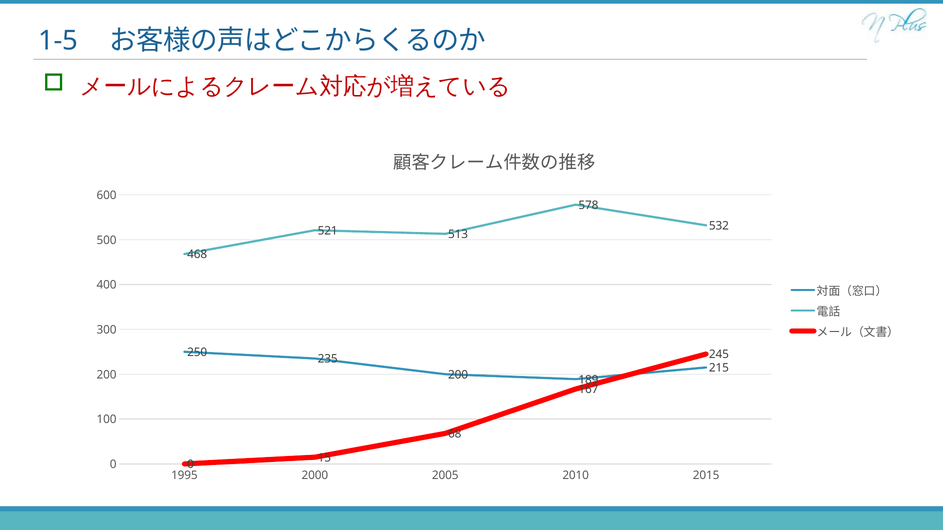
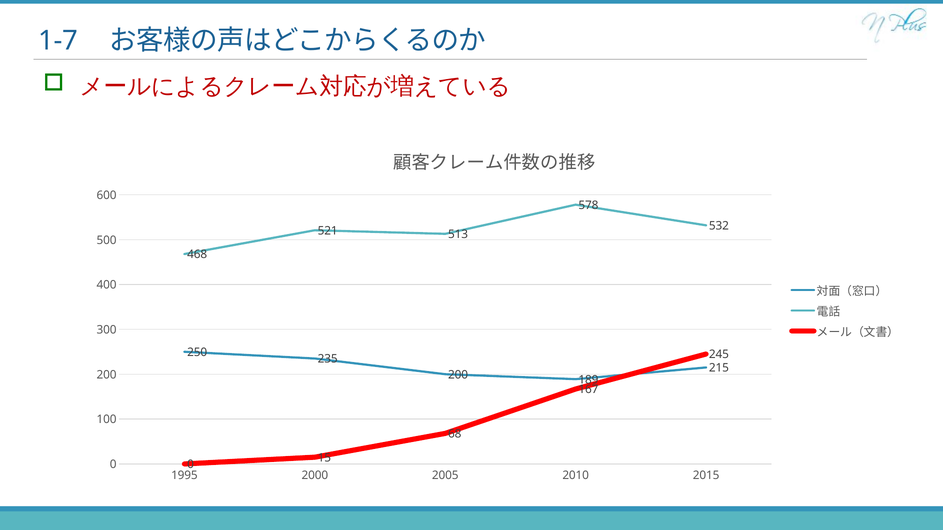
1-5: 1-5 -> 1-7
